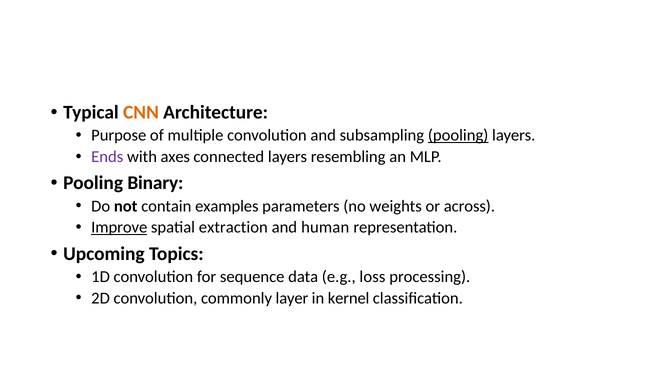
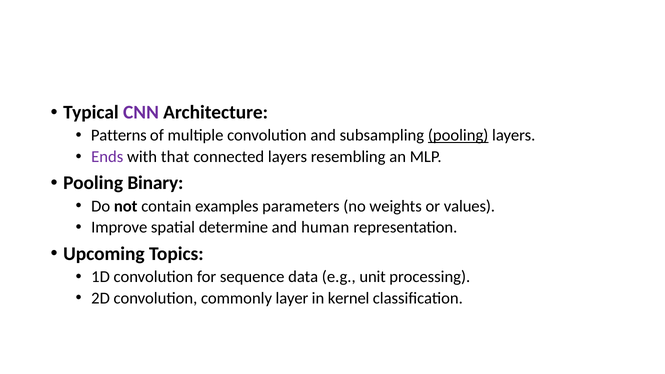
CNN colour: orange -> purple
Purpose: Purpose -> Patterns
axes: axes -> that
across: across -> values
Improve underline: present -> none
extraction: extraction -> determine
loss: loss -> unit
